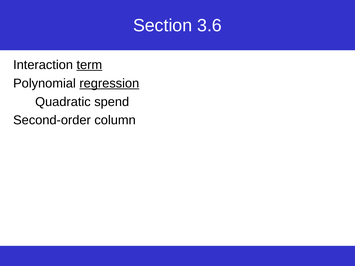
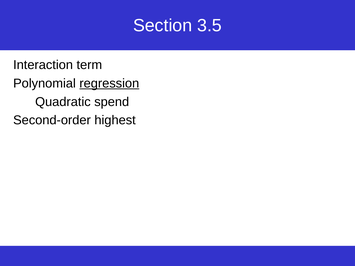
3.6: 3.6 -> 3.5
term underline: present -> none
column: column -> highest
